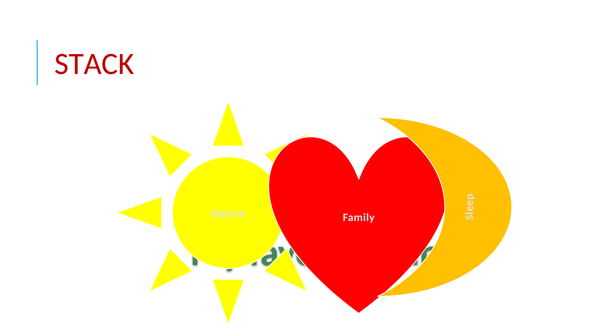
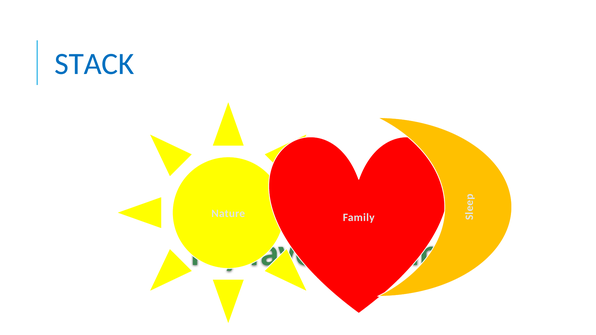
STACK colour: red -> blue
